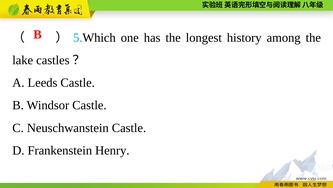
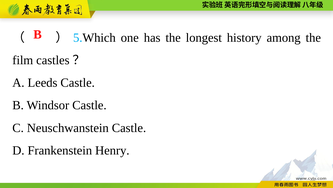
lake: lake -> film
